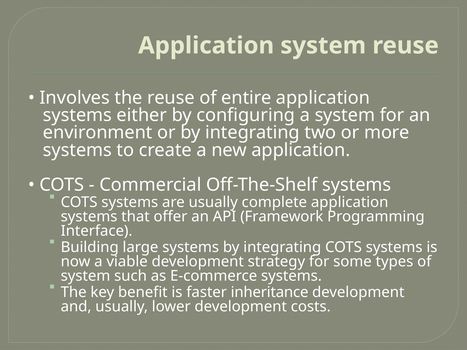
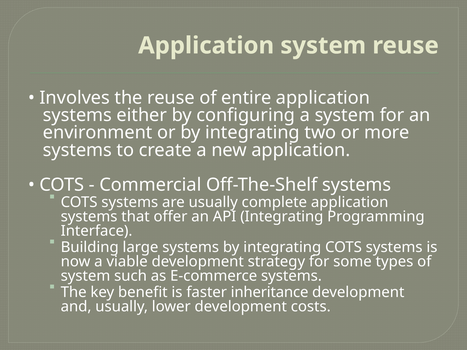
API Framework: Framework -> Integrating
